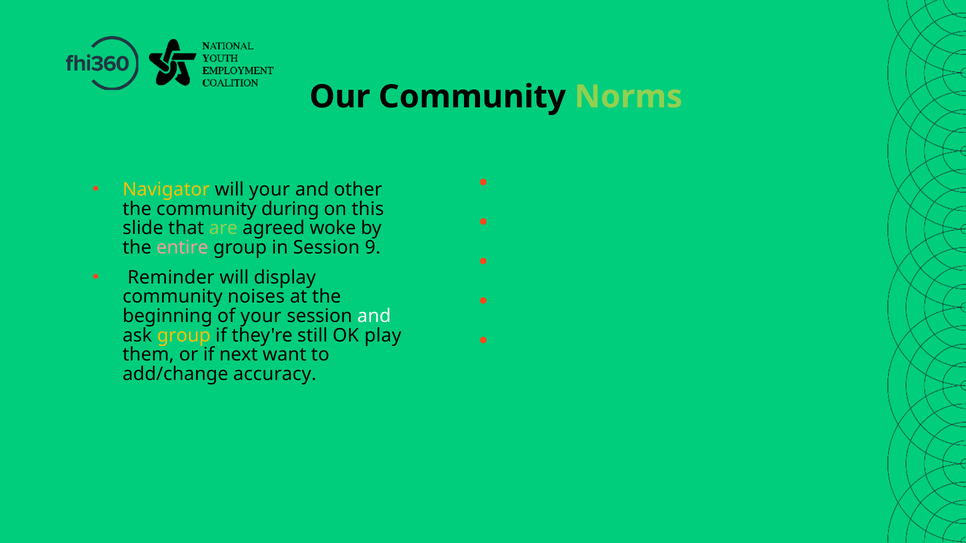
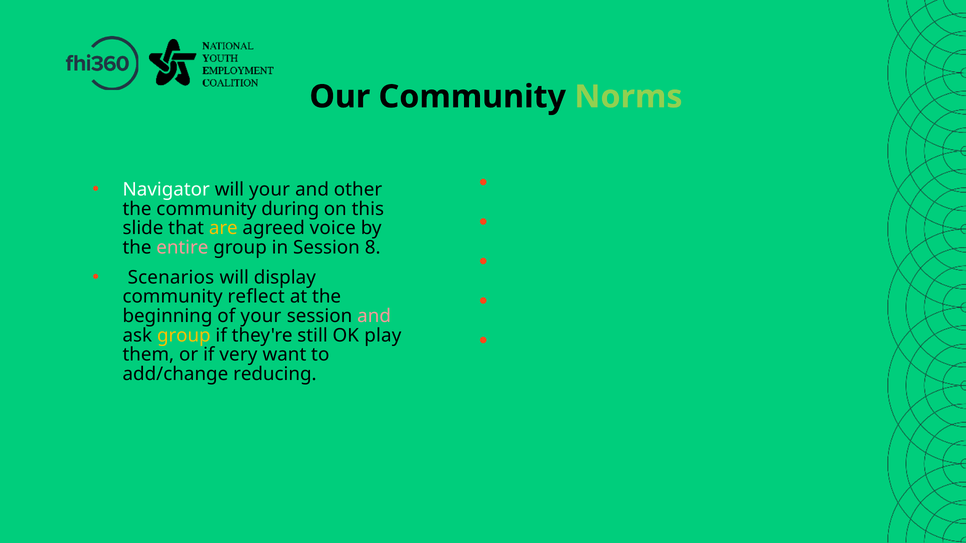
Navigator colour: yellow -> white
are colour: light green -> yellow
woke: woke -> voice
9: 9 -> 8
Reminder: Reminder -> Scenarios
noises: noises -> reflect
and at (374, 316) colour: white -> pink
next: next -> very
accuracy: accuracy -> reducing
